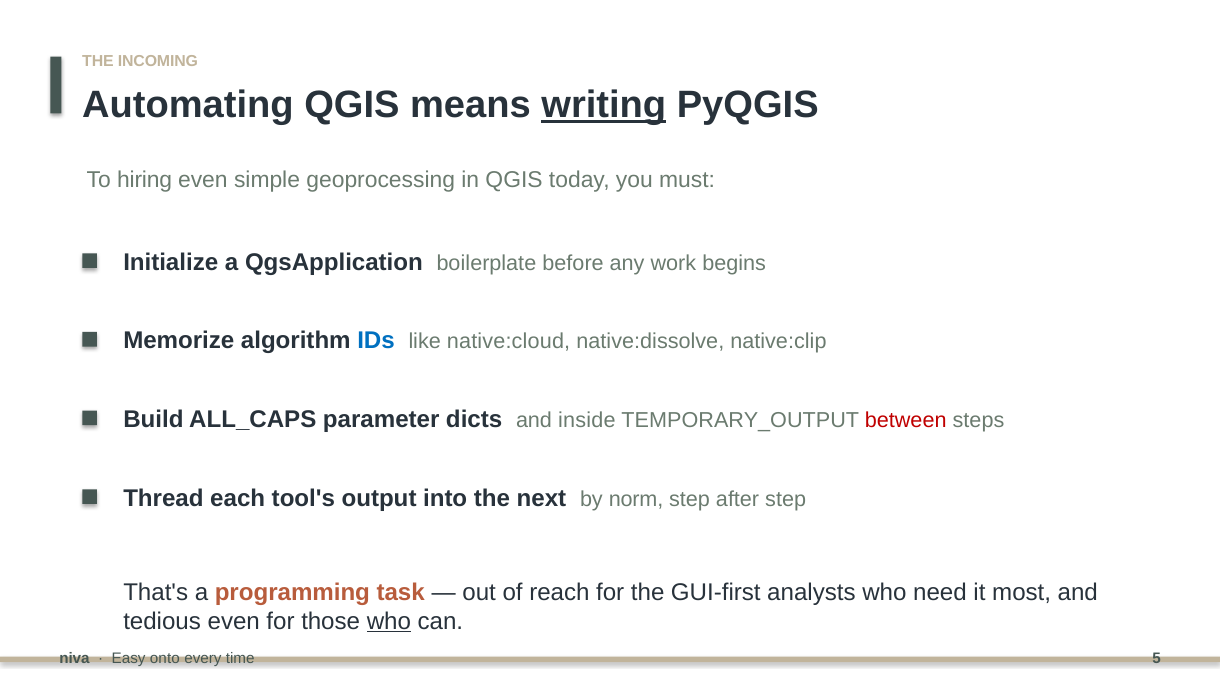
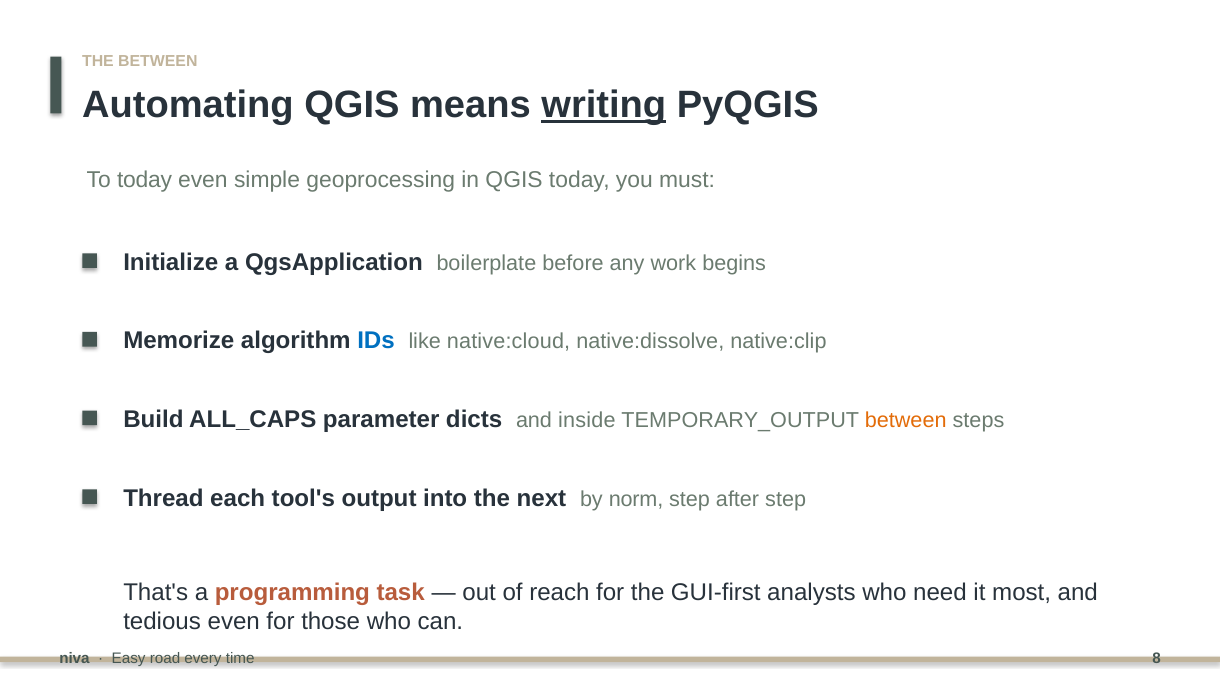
THE INCOMING: INCOMING -> BETWEEN
To hiring: hiring -> today
between at (906, 420) colour: red -> orange
who at (389, 621) underline: present -> none
onto: onto -> road
5: 5 -> 8
